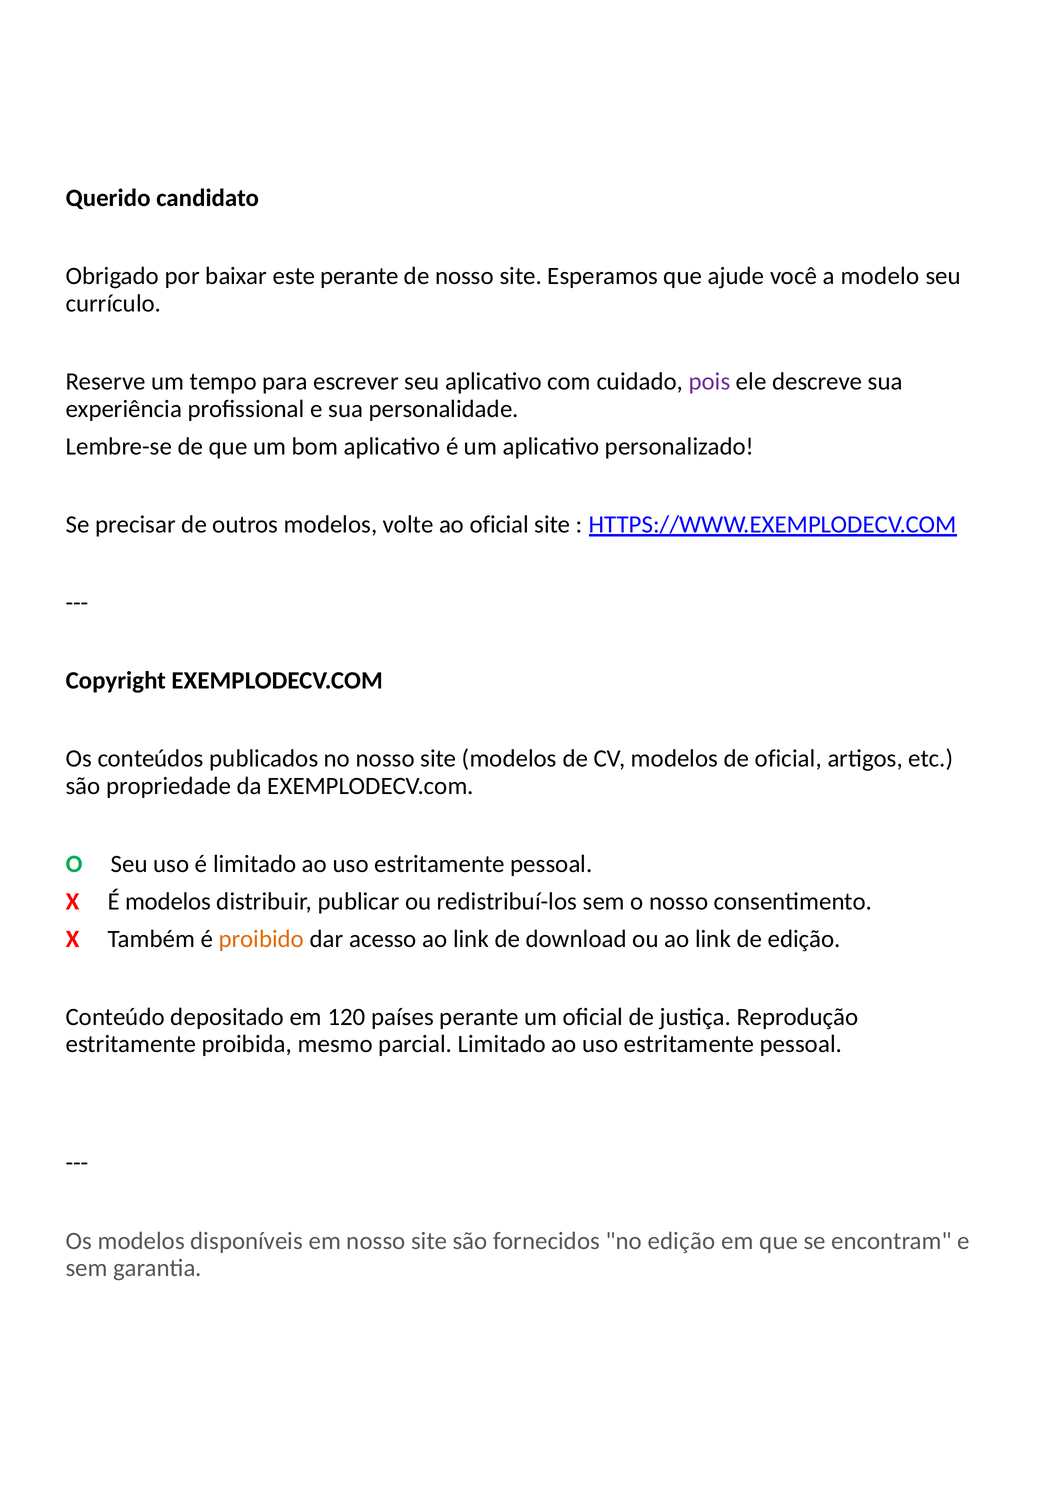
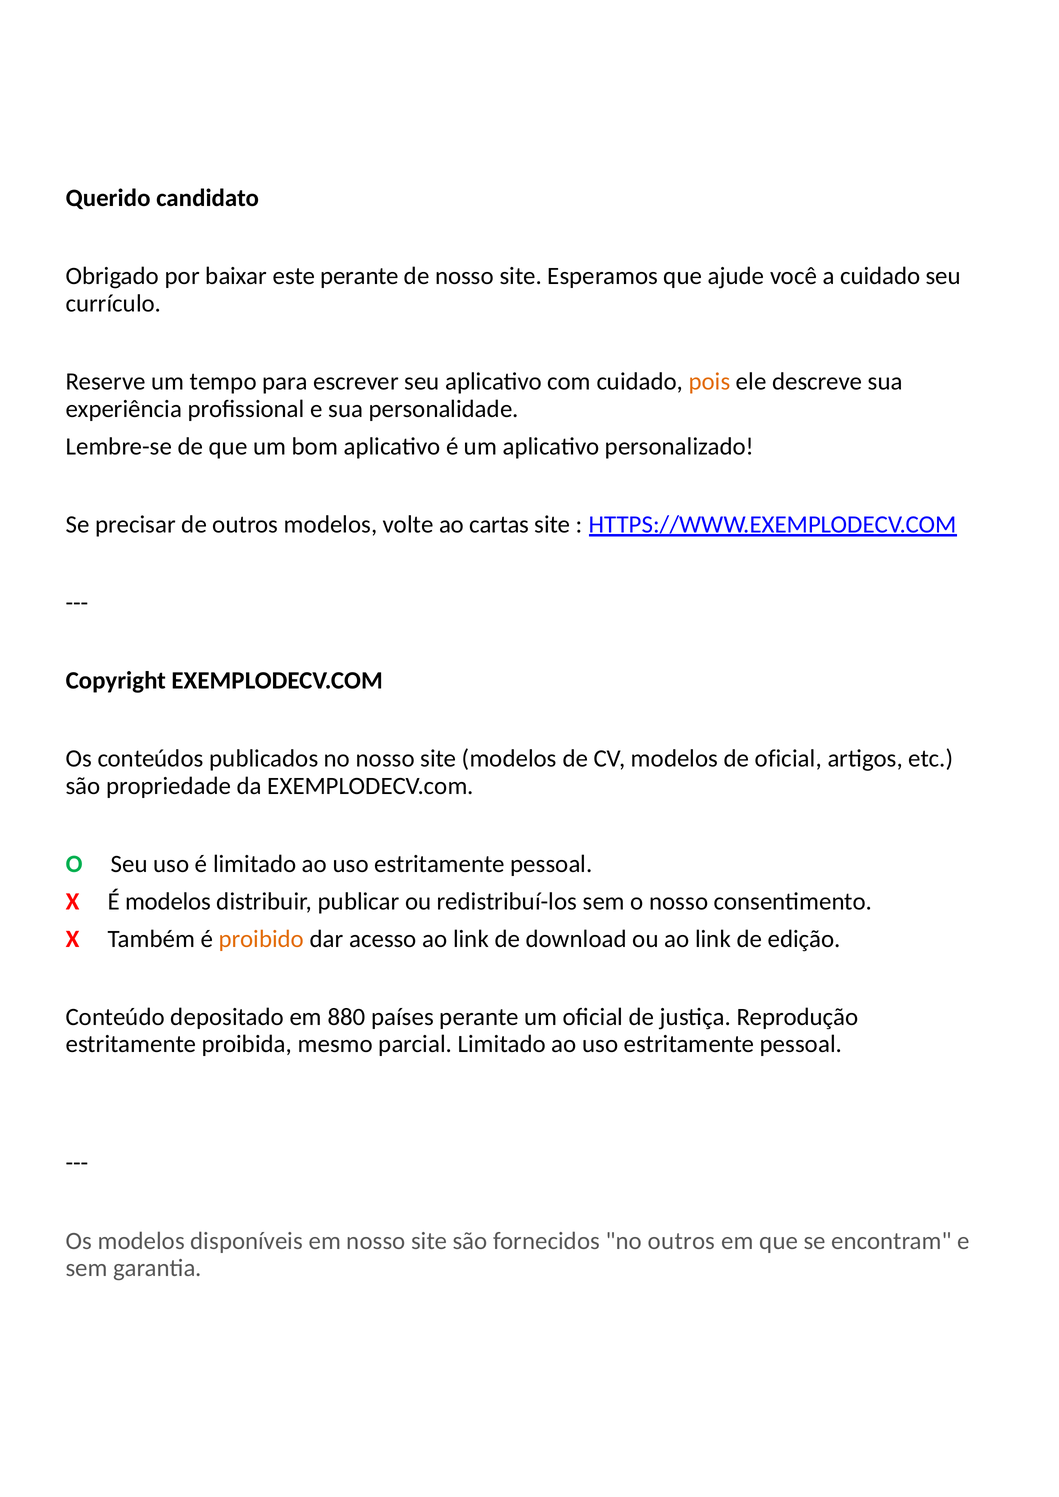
a modelo: modelo -> cuidado
pois colour: purple -> orange
ao oficial: oficial -> cartas
120: 120 -> 880
no edição: edição -> outros
